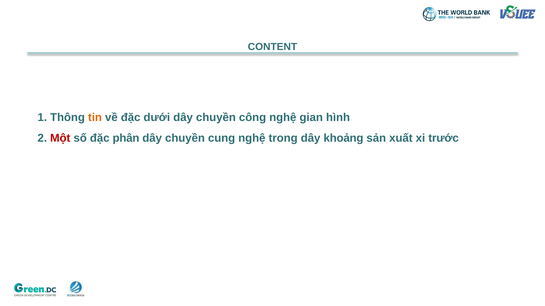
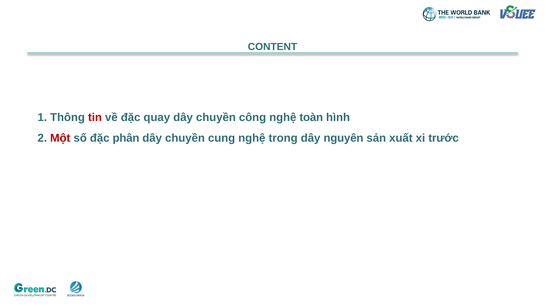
tin colour: orange -> red
dưới: dưới -> quay
gian: gian -> toàn
khoảng: khoảng -> nguyên
